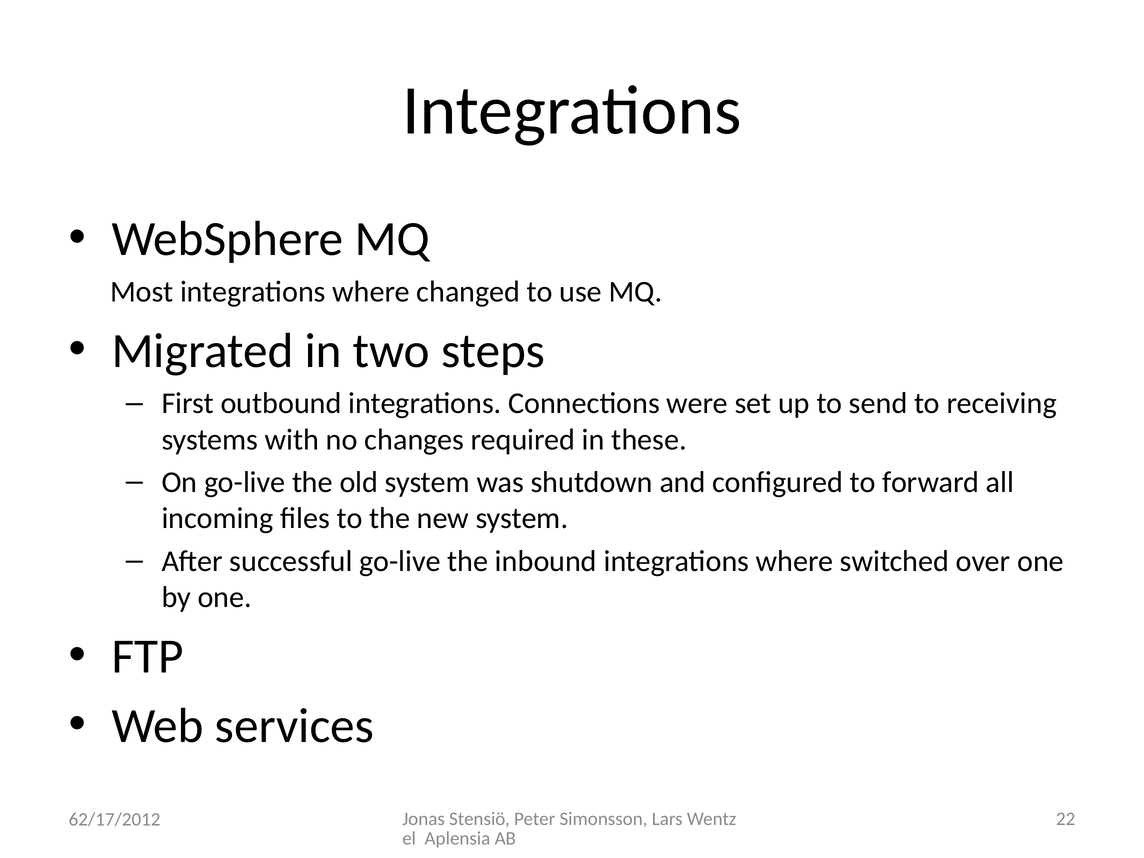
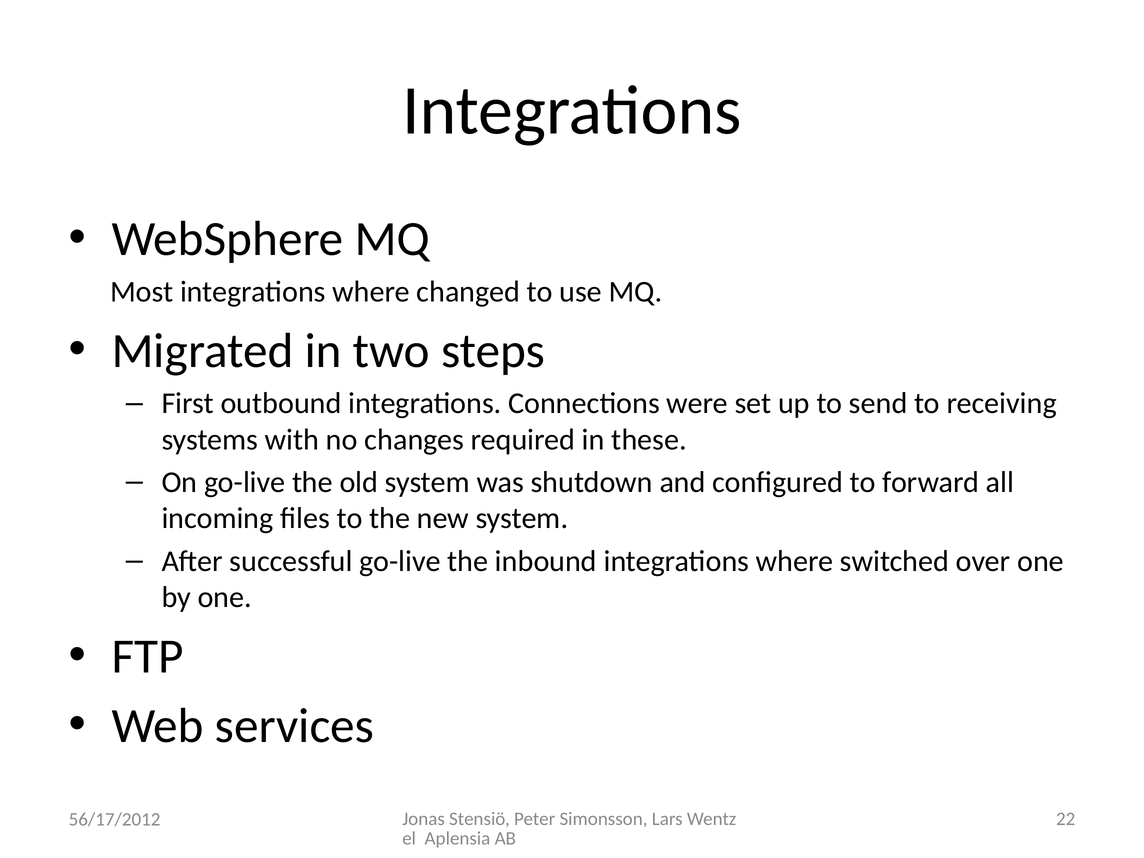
62/17/2012: 62/17/2012 -> 56/17/2012
